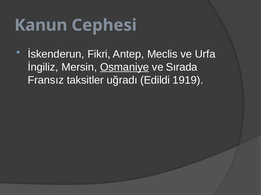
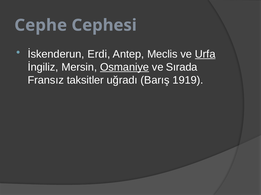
Kanun: Kanun -> Cephe
Fikri: Fikri -> Erdi
Urfa underline: none -> present
Edildi: Edildi -> Barış
